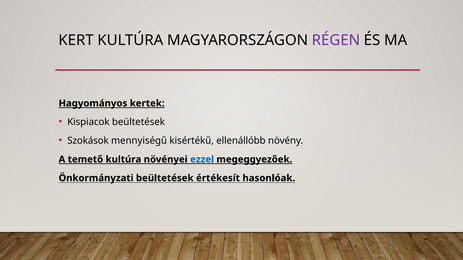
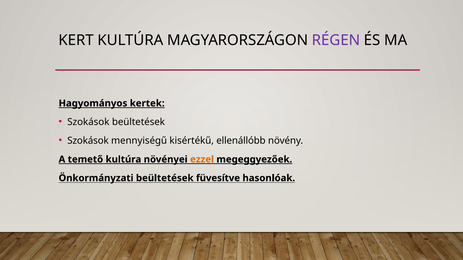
Kispiacok at (88, 122): Kispiacok -> Szokások
ezzel colour: blue -> orange
értékesít: értékesít -> füvesítve
